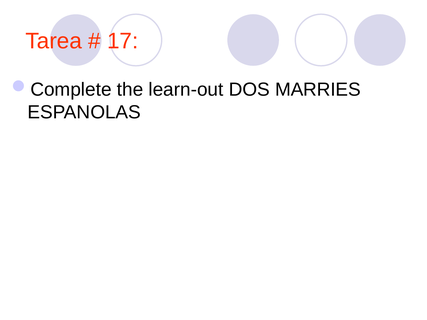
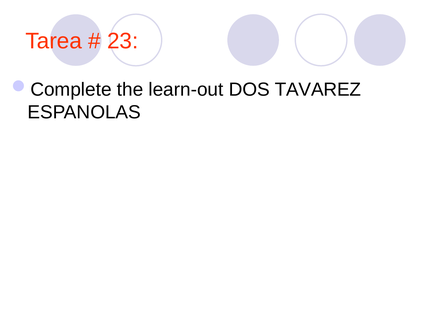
17: 17 -> 23
MARRIES: MARRIES -> TAVAREZ
